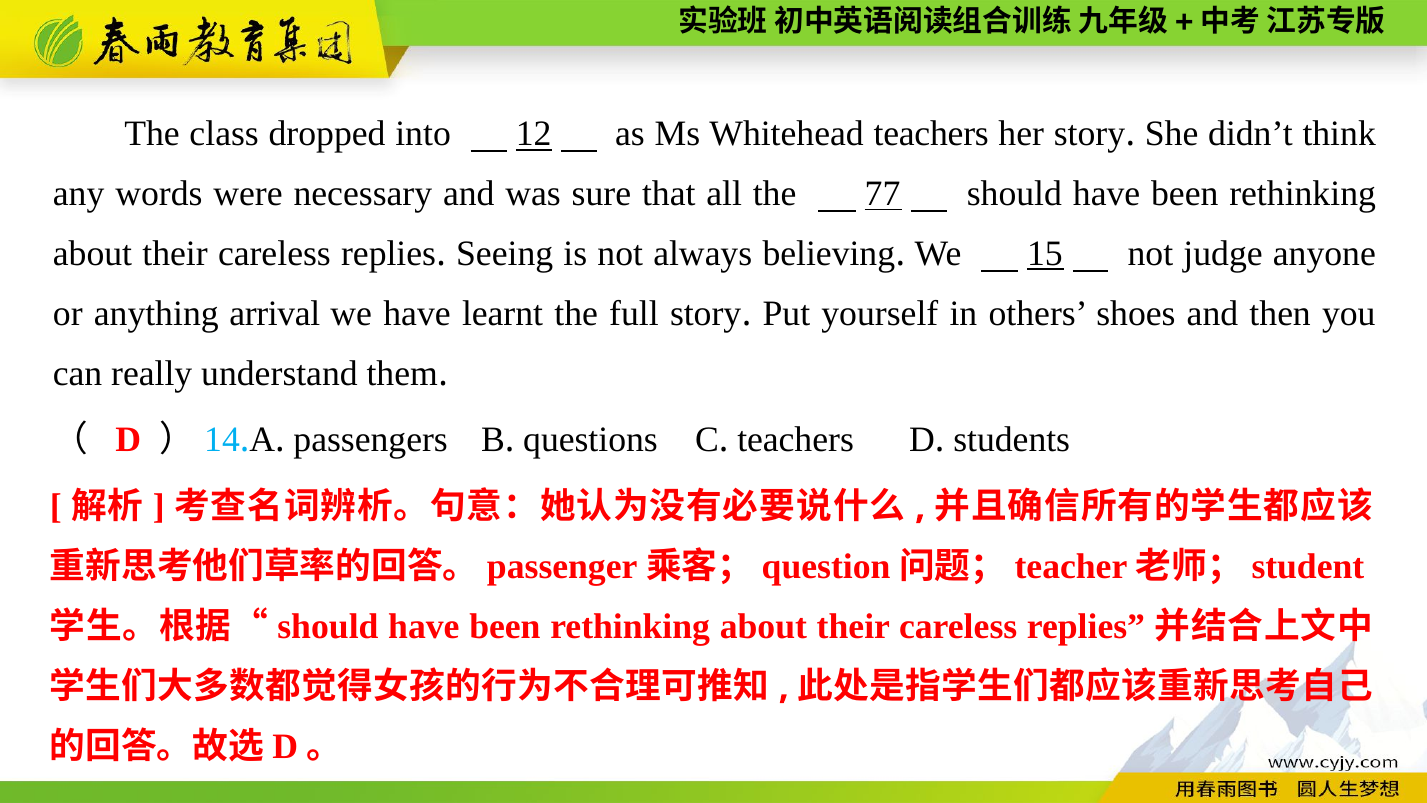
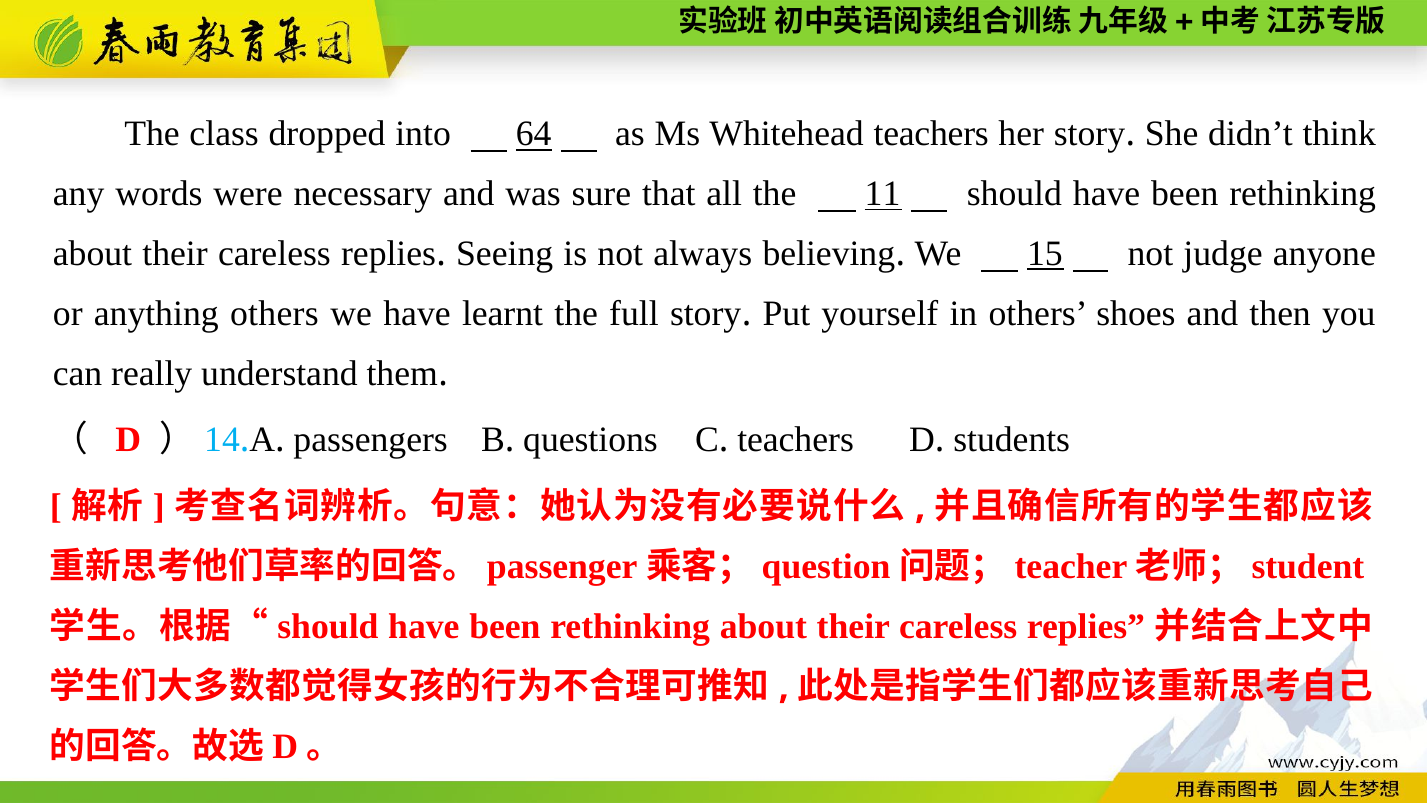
12: 12 -> 64
77: 77 -> 11
anything arrival: arrival -> others
